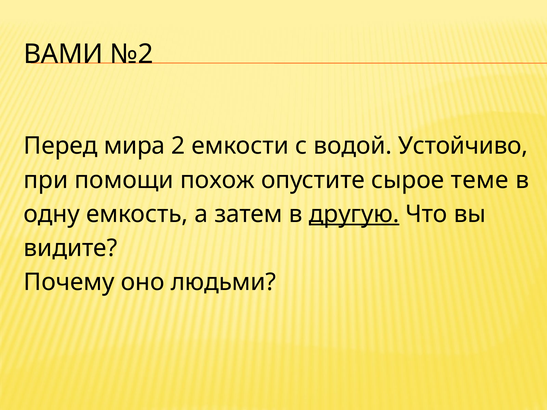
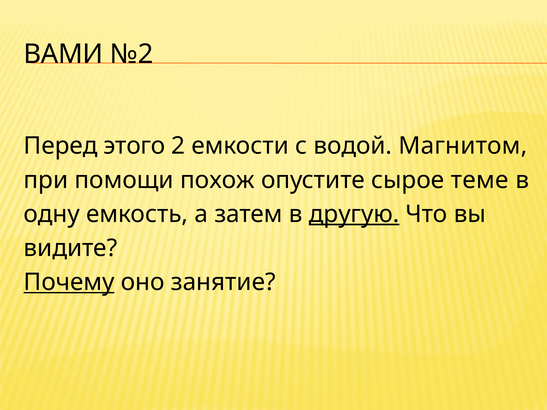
мира: мира -> этого
Устойчиво: Устойчиво -> Магнитом
Почему underline: none -> present
людьми: людьми -> занятие
